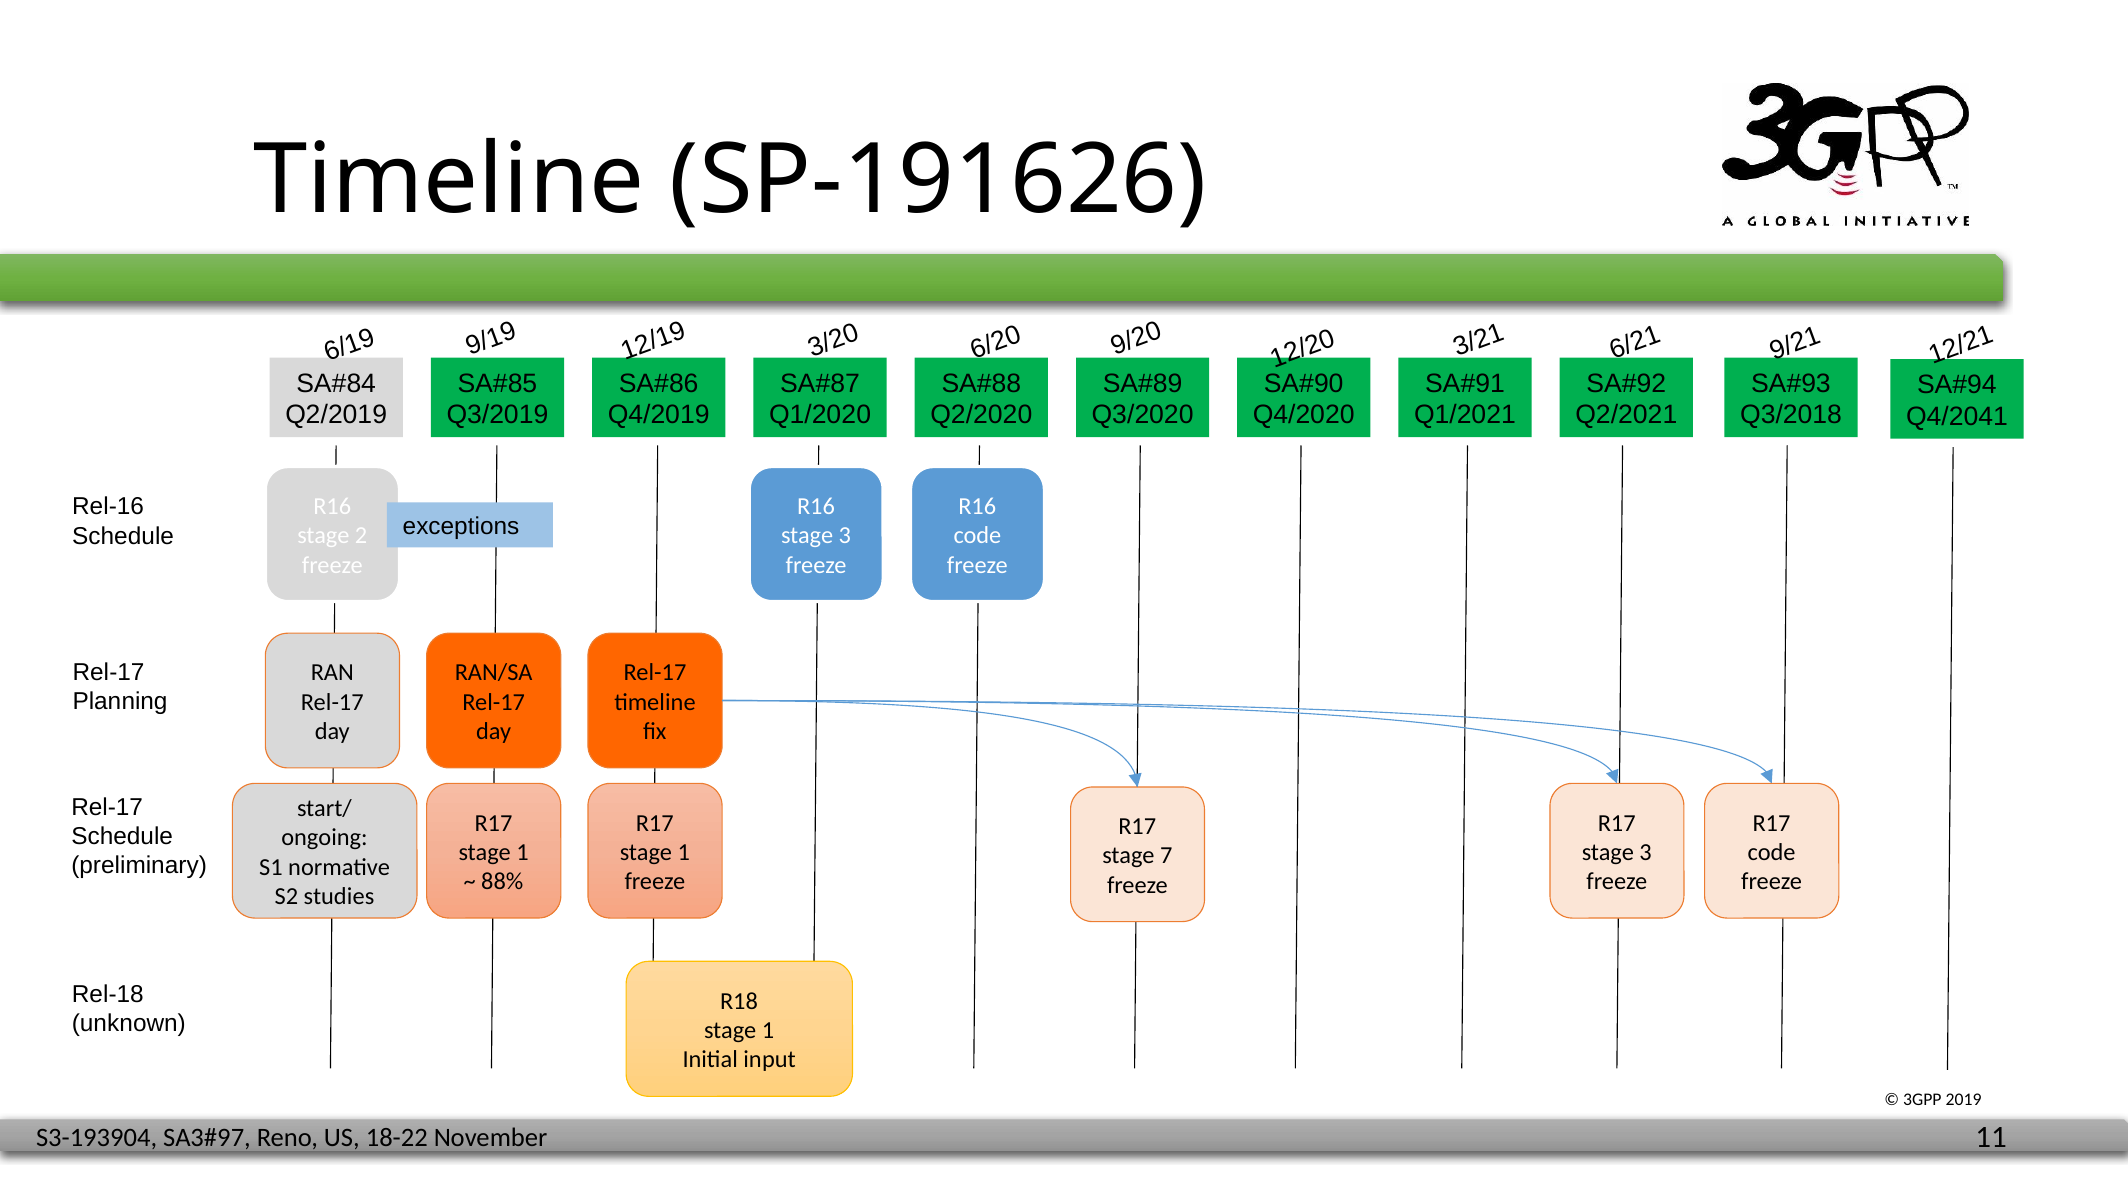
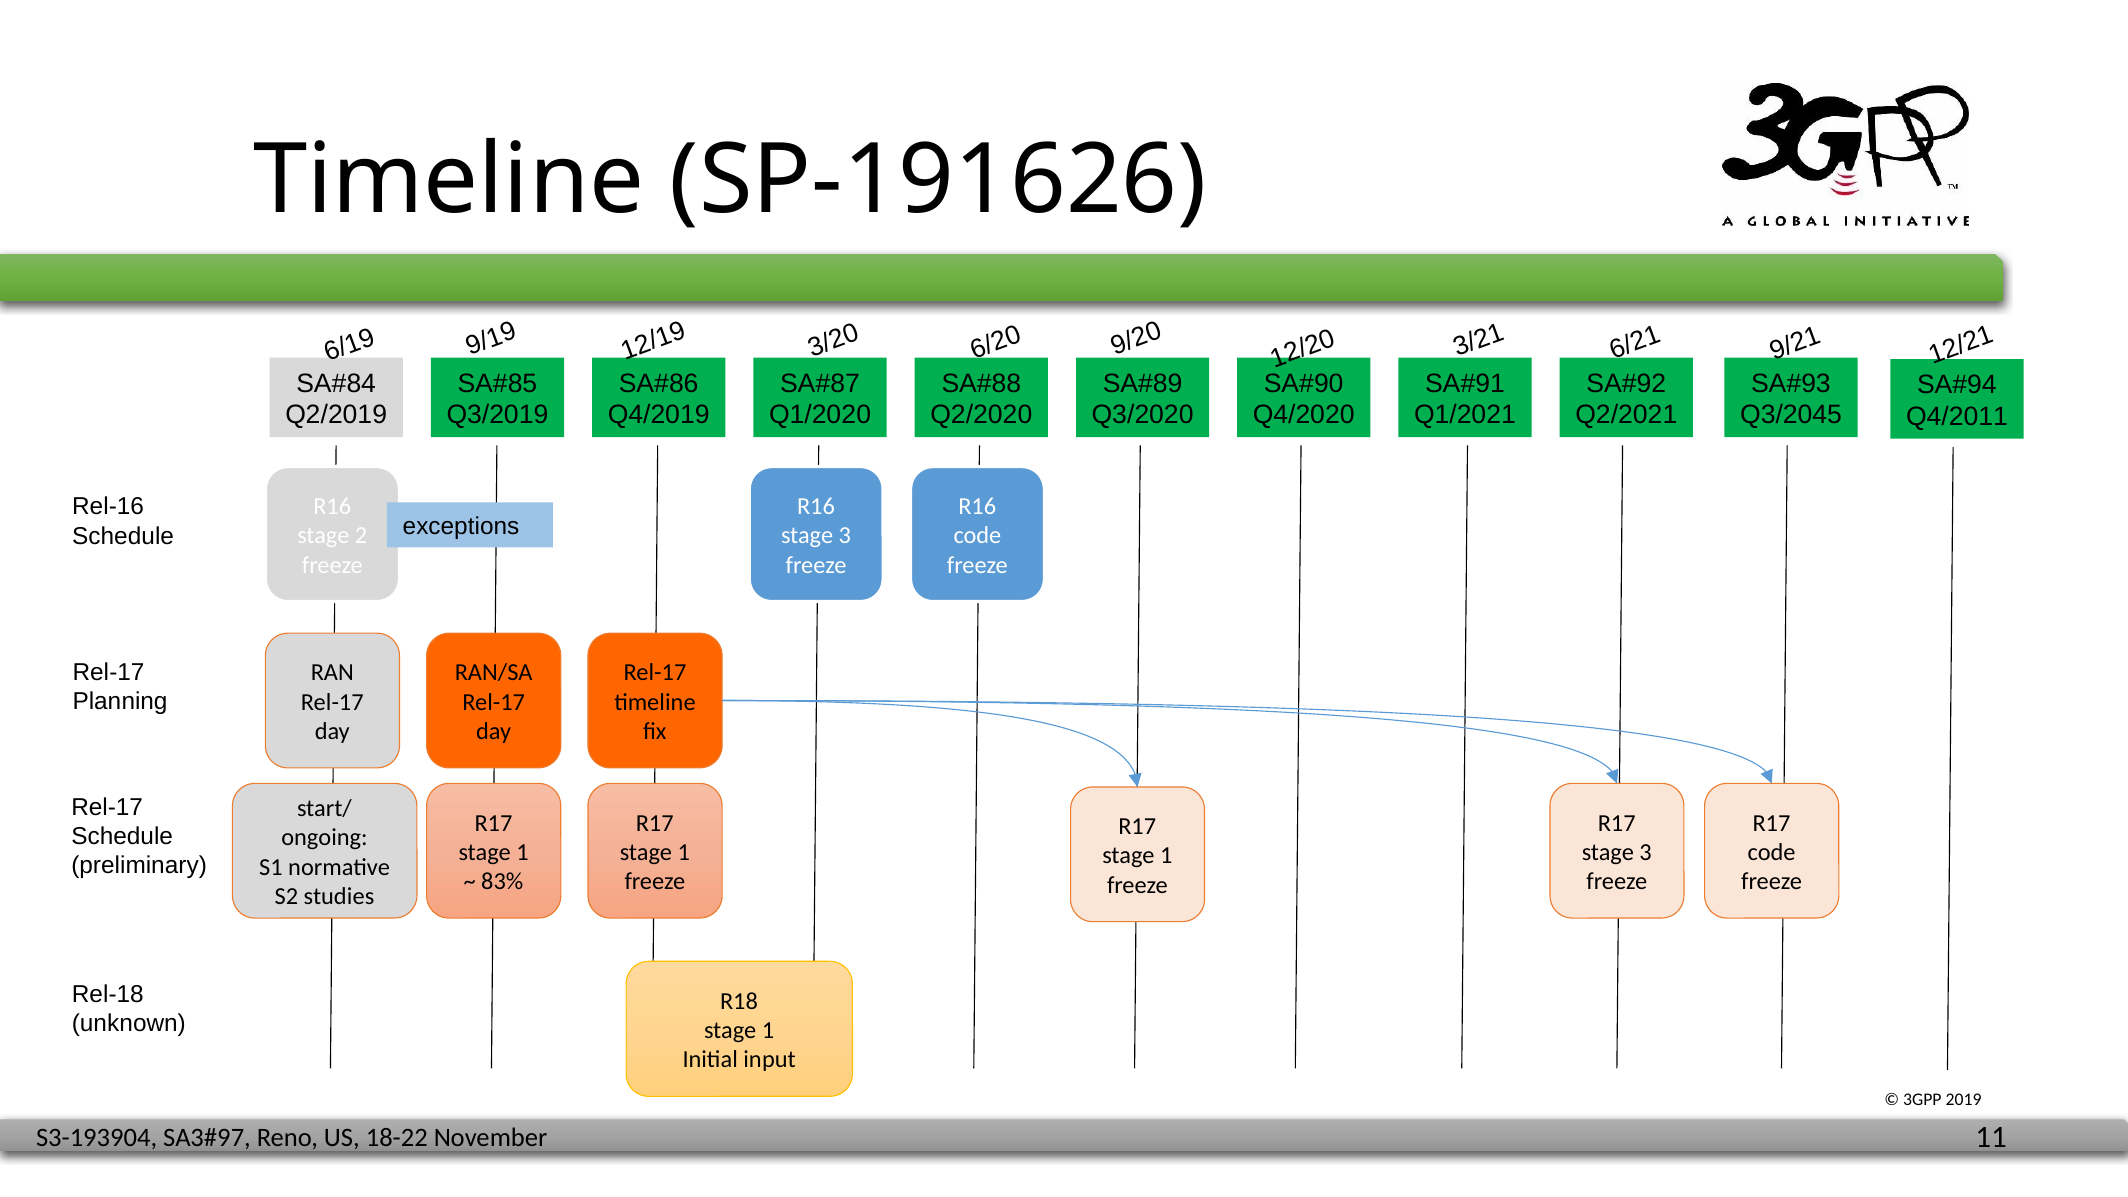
Q3/2018: Q3/2018 -> Q3/2045
Q4/2041: Q4/2041 -> Q4/2011
7 at (1166, 856): 7 -> 1
88%: 88% -> 83%
